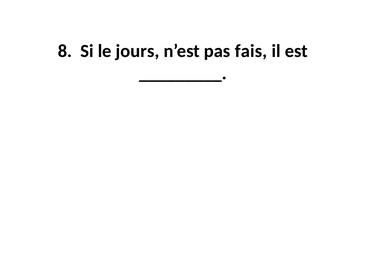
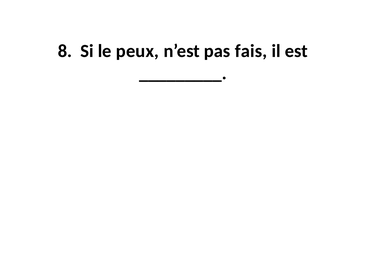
jours: jours -> peux
